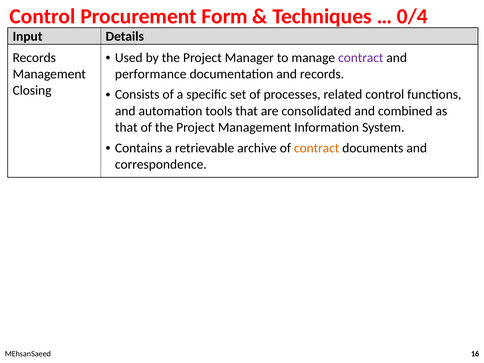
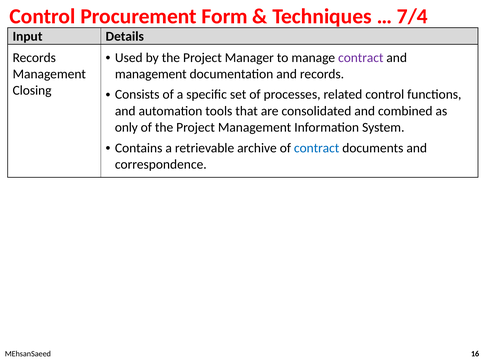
0/4: 0/4 -> 7/4
performance at (151, 74): performance -> management
that at (126, 127): that -> only
contract at (317, 148) colour: orange -> blue
